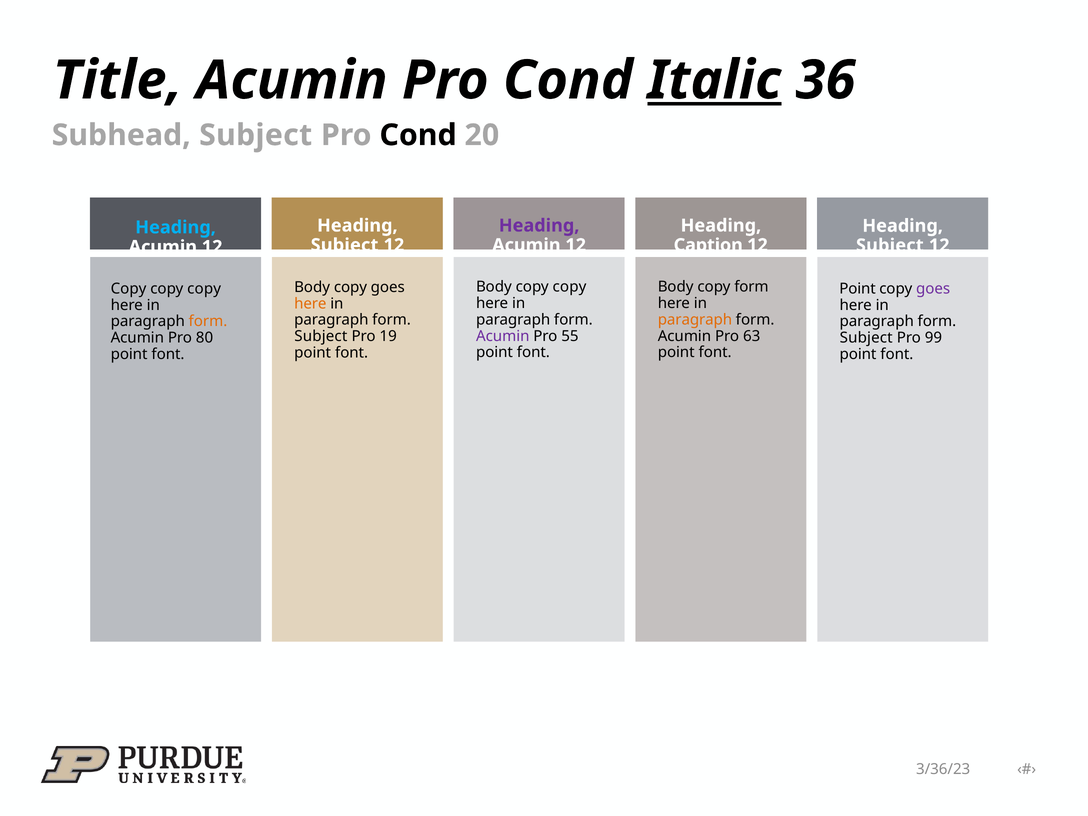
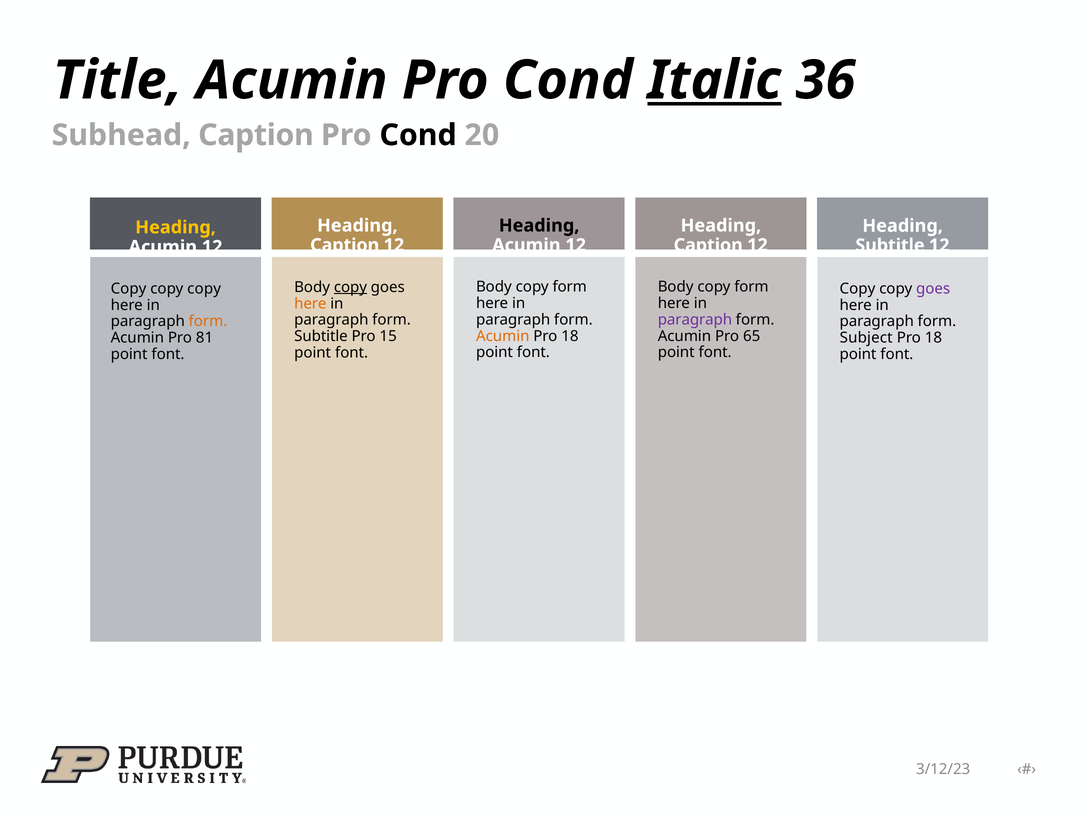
Subhead Subject: Subject -> Caption
Heading at (539, 226) colour: purple -> black
Heading at (176, 227) colour: light blue -> yellow
Subject at (345, 245): Subject -> Caption
Subject at (890, 245): Subject -> Subtitle
copy at (570, 287): copy -> form
copy at (350, 287) underline: none -> present
Point at (858, 289): Point -> Copy
paragraph at (695, 320) colour: orange -> purple
Acumin at (503, 336) colour: purple -> orange
55 at (570, 336): 55 -> 18
63: 63 -> 65
Subject at (321, 336): Subject -> Subtitle
19: 19 -> 15
80: 80 -> 81
99 at (933, 338): 99 -> 18
3/36/23: 3/36/23 -> 3/12/23
